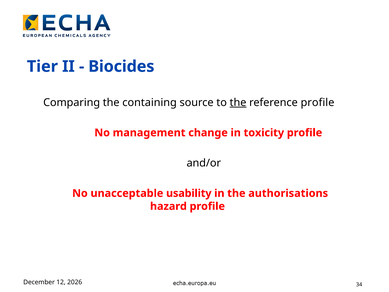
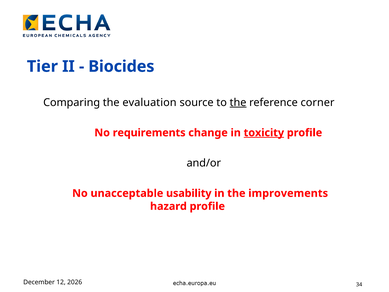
containing: containing -> evaluation
reference profile: profile -> corner
management: management -> requirements
toxicity underline: none -> present
authorisations: authorisations -> improvements
